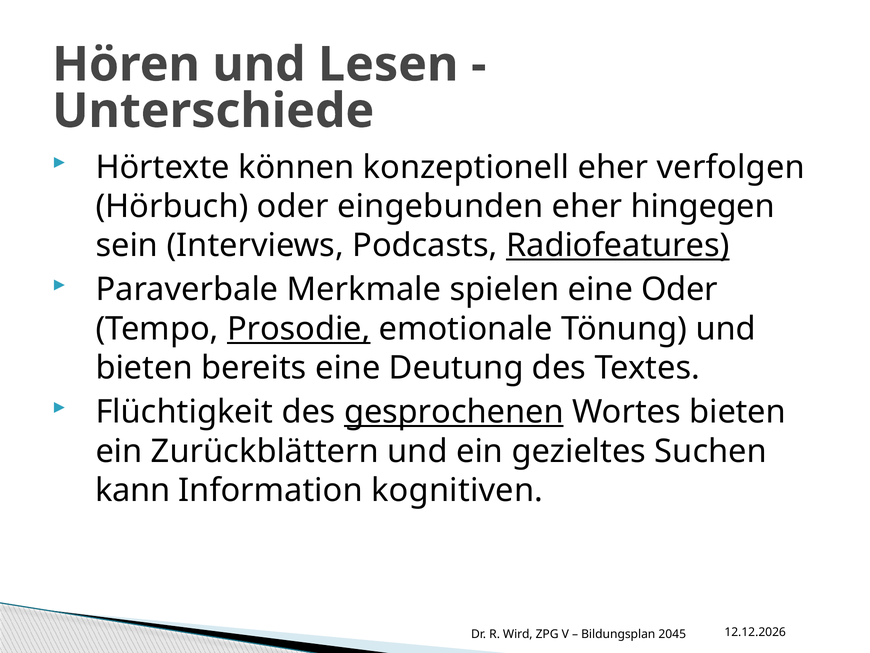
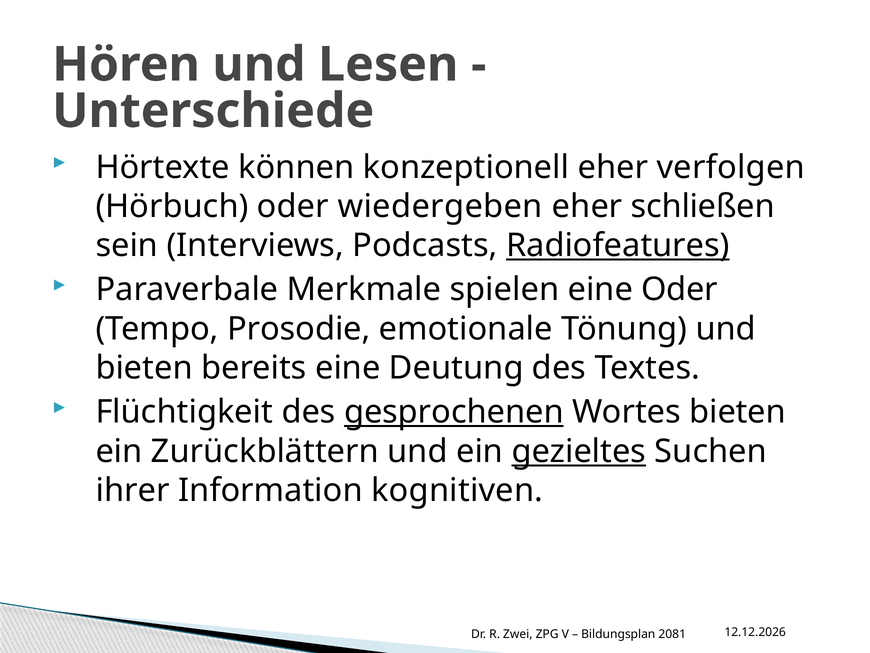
eingebunden: eingebunden -> wiedergeben
hingegen: hingegen -> schließen
Prosodie underline: present -> none
gezieltes underline: none -> present
kann: kann -> ihrer
Wird: Wird -> Zwei
2045: 2045 -> 2081
